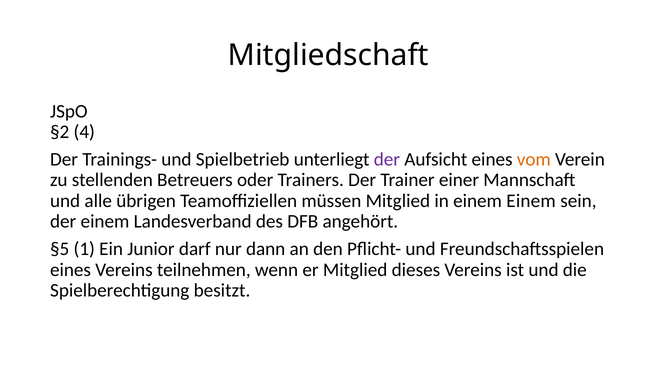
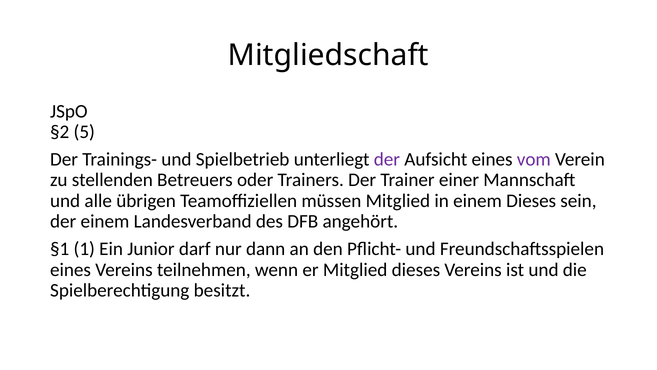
4: 4 -> 5
vom colour: orange -> purple
einem Einem: Einem -> Dieses
§5: §5 -> §1
